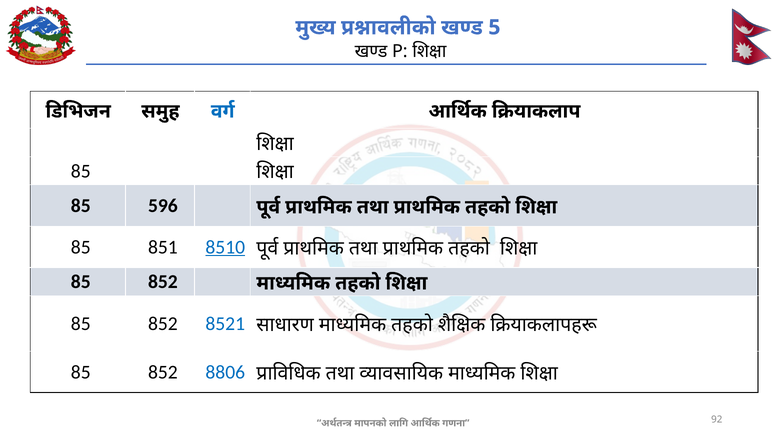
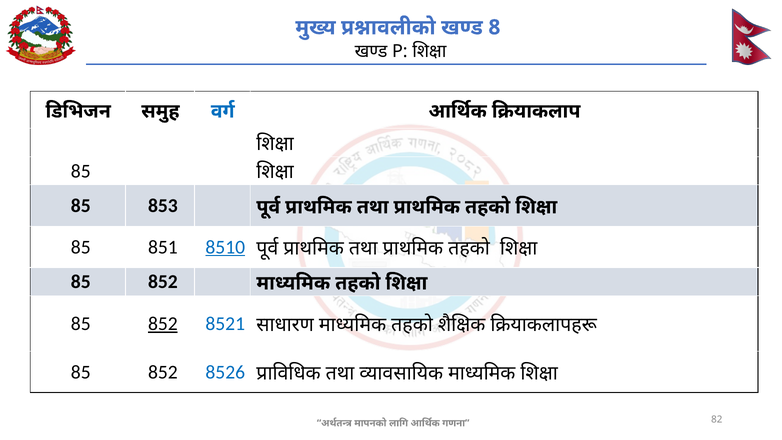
5: 5 -> 8
596: 596 -> 853
852 at (163, 324) underline: none -> present
8806: 8806 -> 8526
92: 92 -> 82
